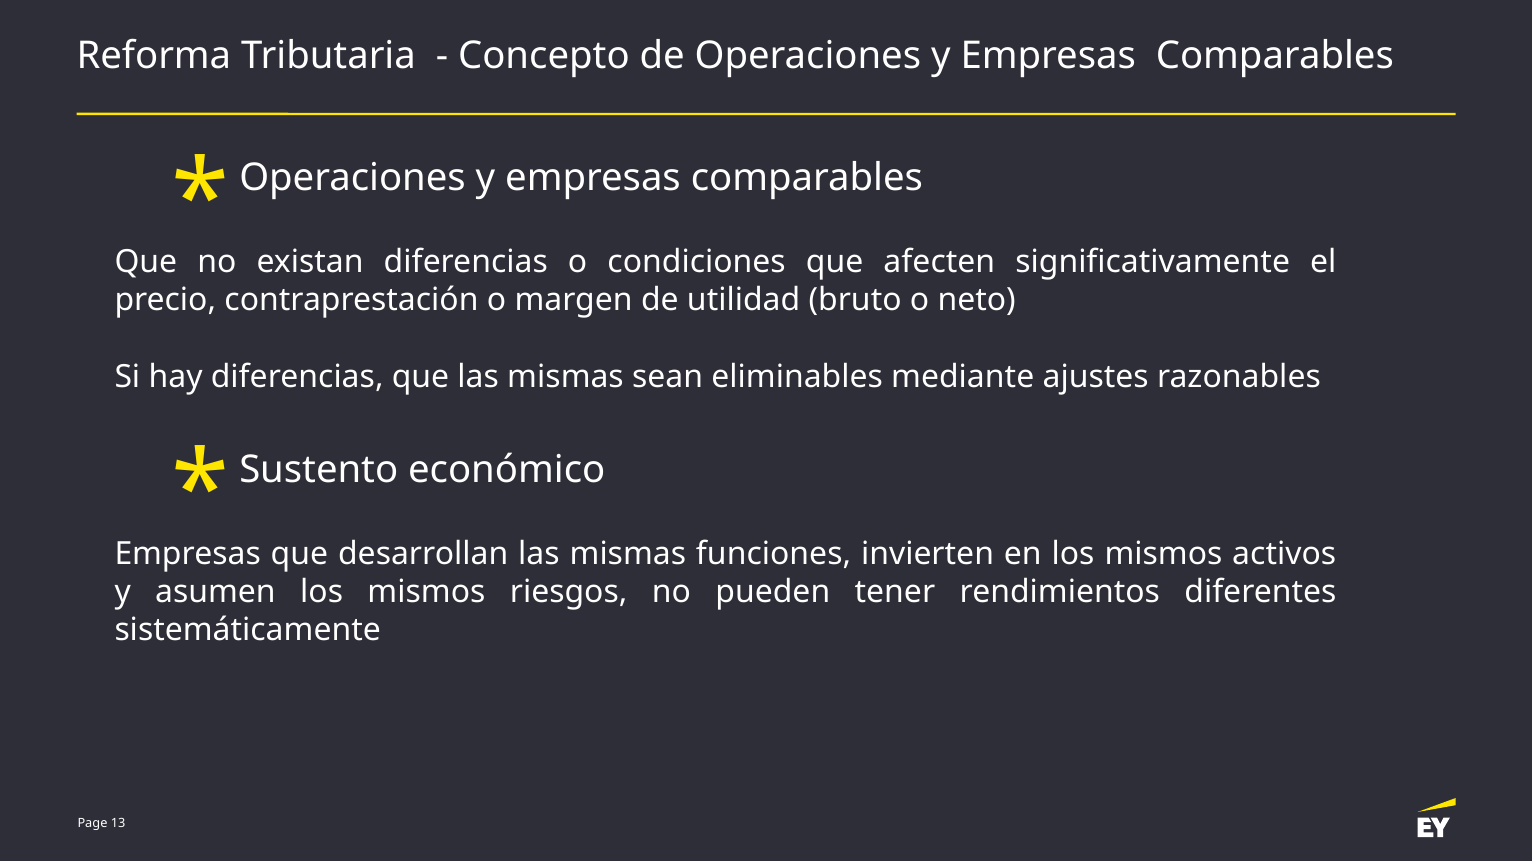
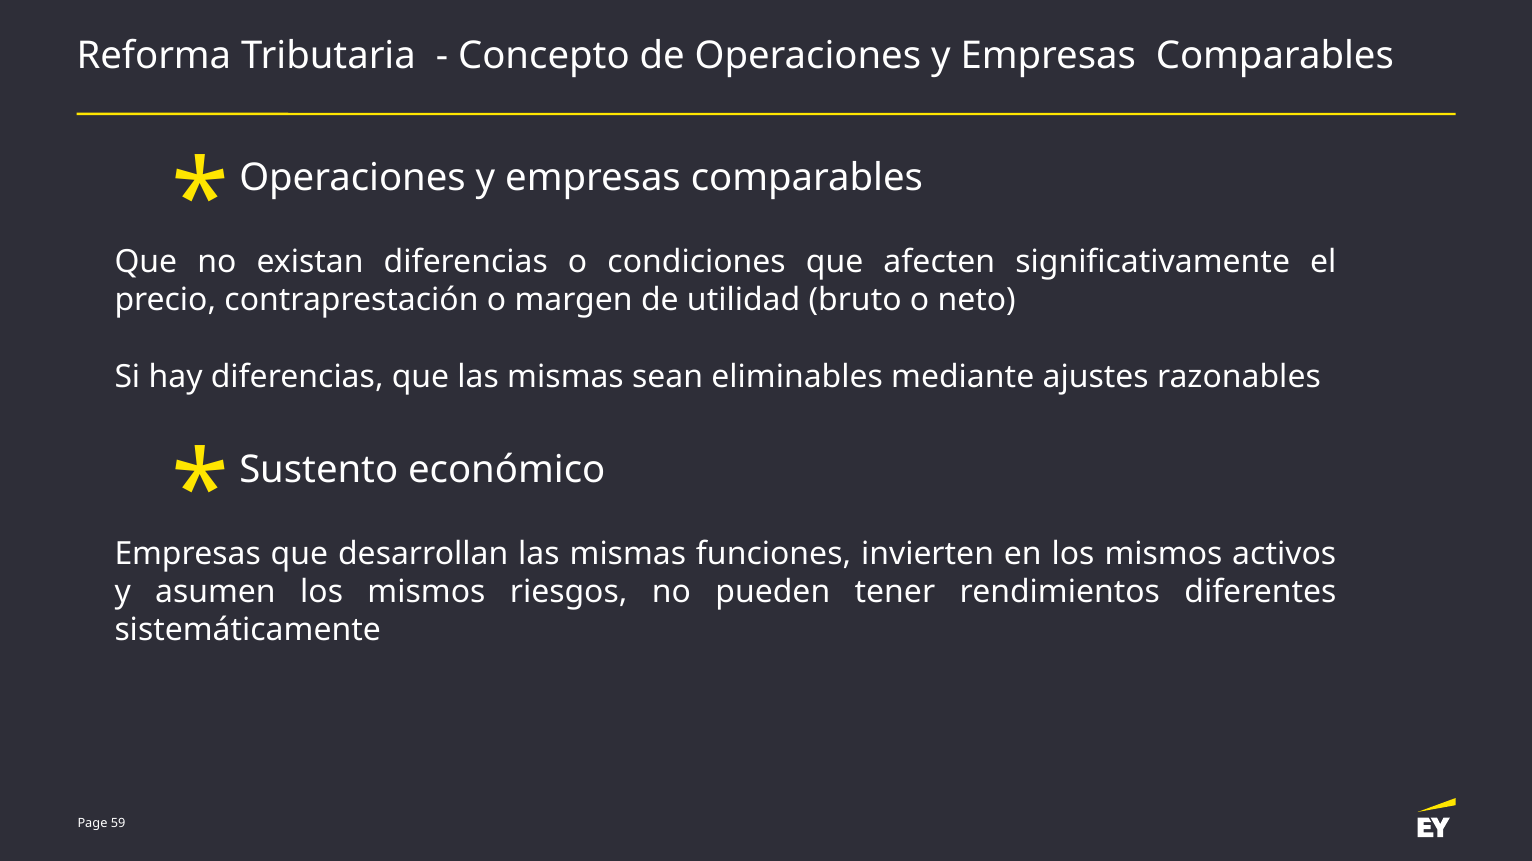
13: 13 -> 59
